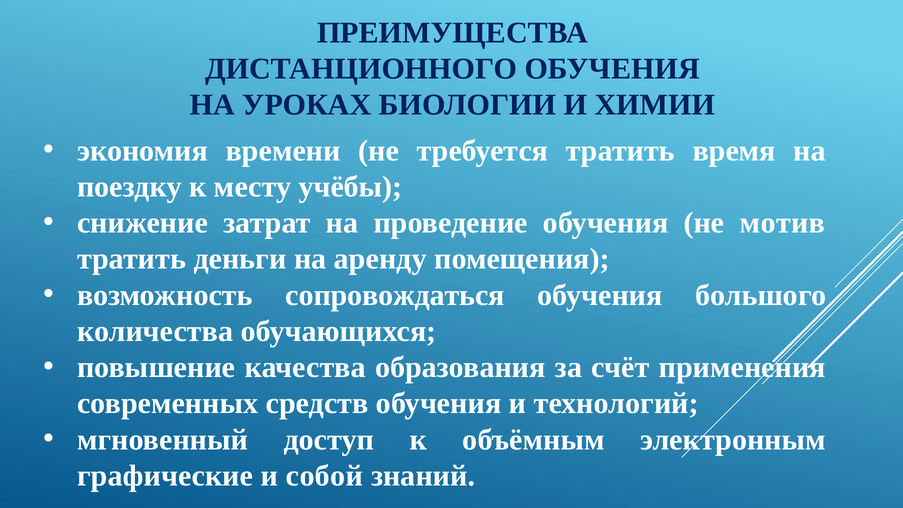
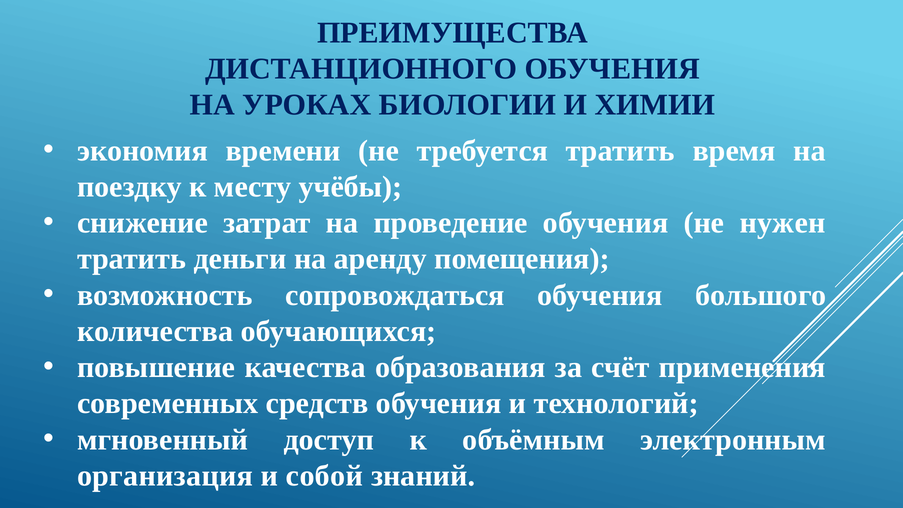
мотив: мотив -> нужен
графические: графические -> организация
